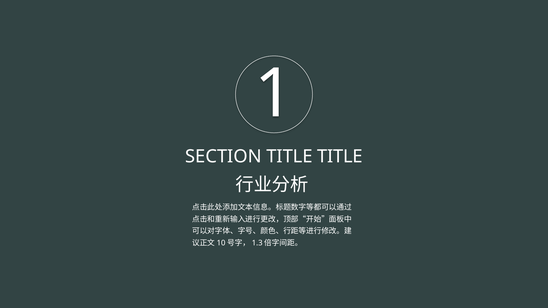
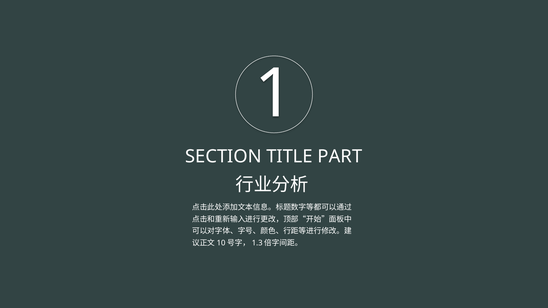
TITLE TITLE: TITLE -> PART
